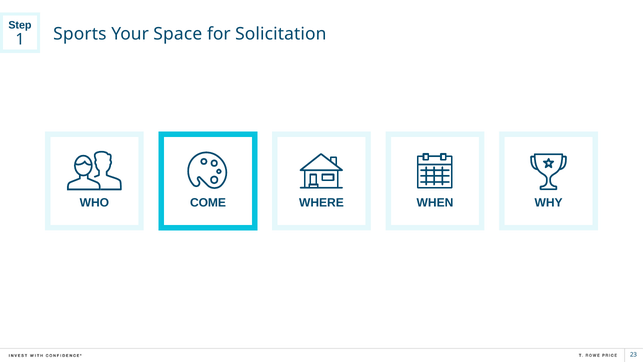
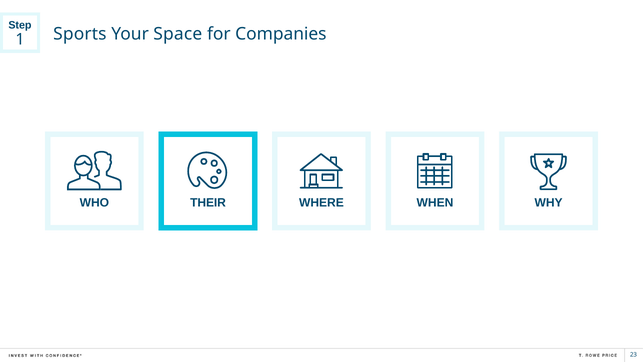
Solicitation: Solicitation -> Companies
COME: COME -> THEIR
